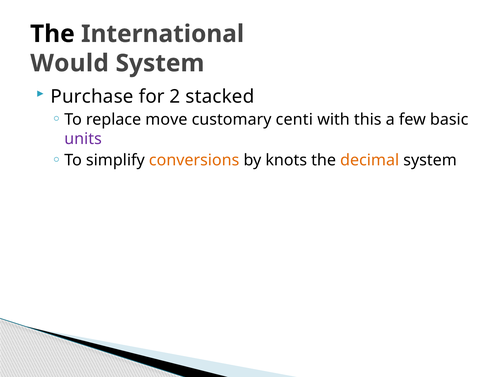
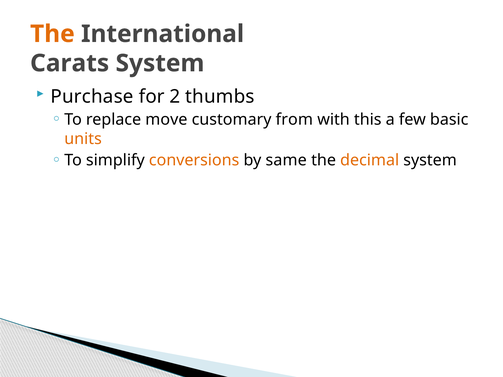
The at (52, 34) colour: black -> orange
Would: Would -> Carats
stacked: stacked -> thumbs
centi: centi -> from
units colour: purple -> orange
knots: knots -> same
